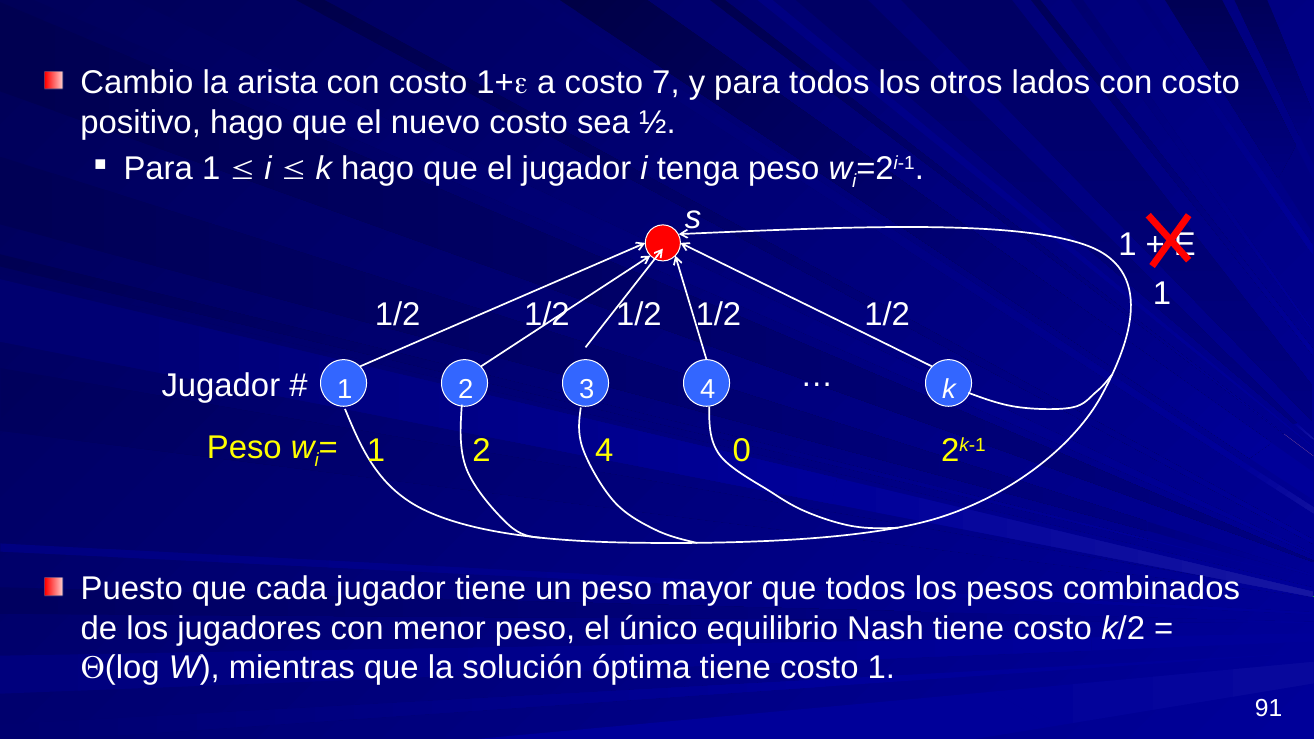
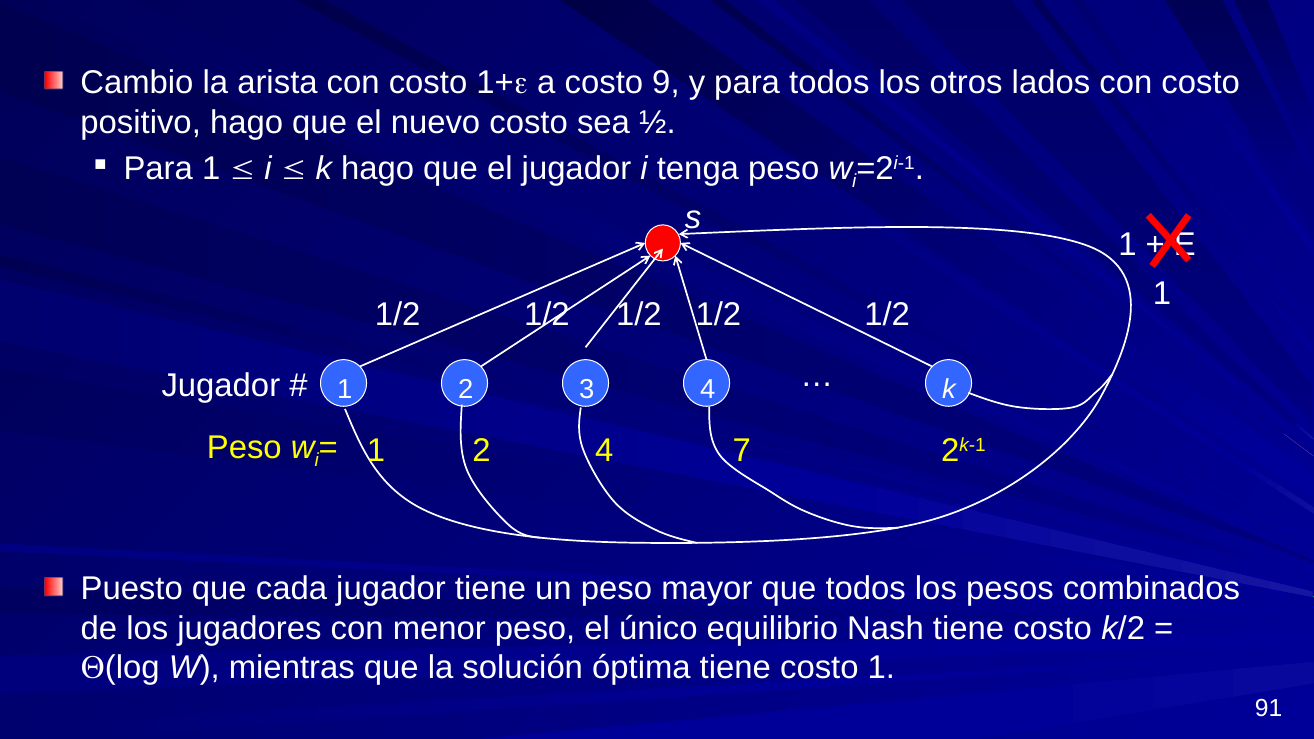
7: 7 -> 9
0: 0 -> 7
